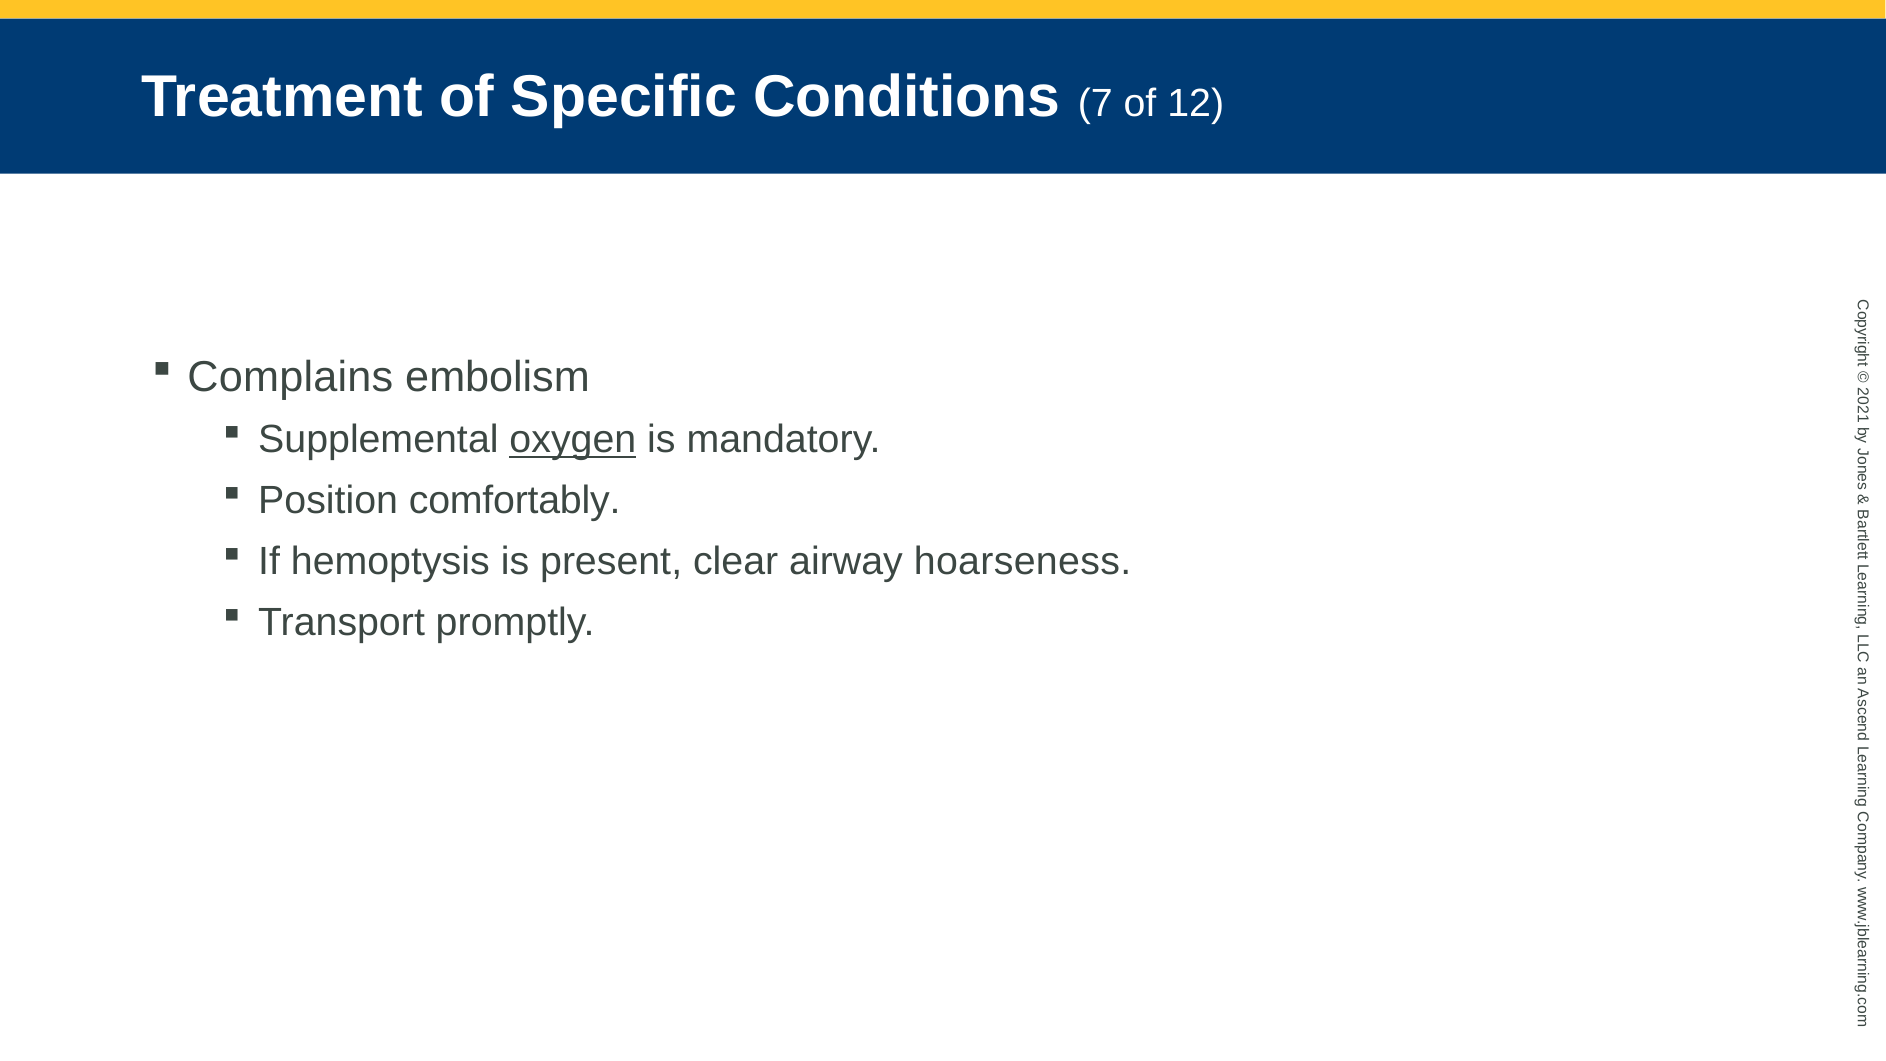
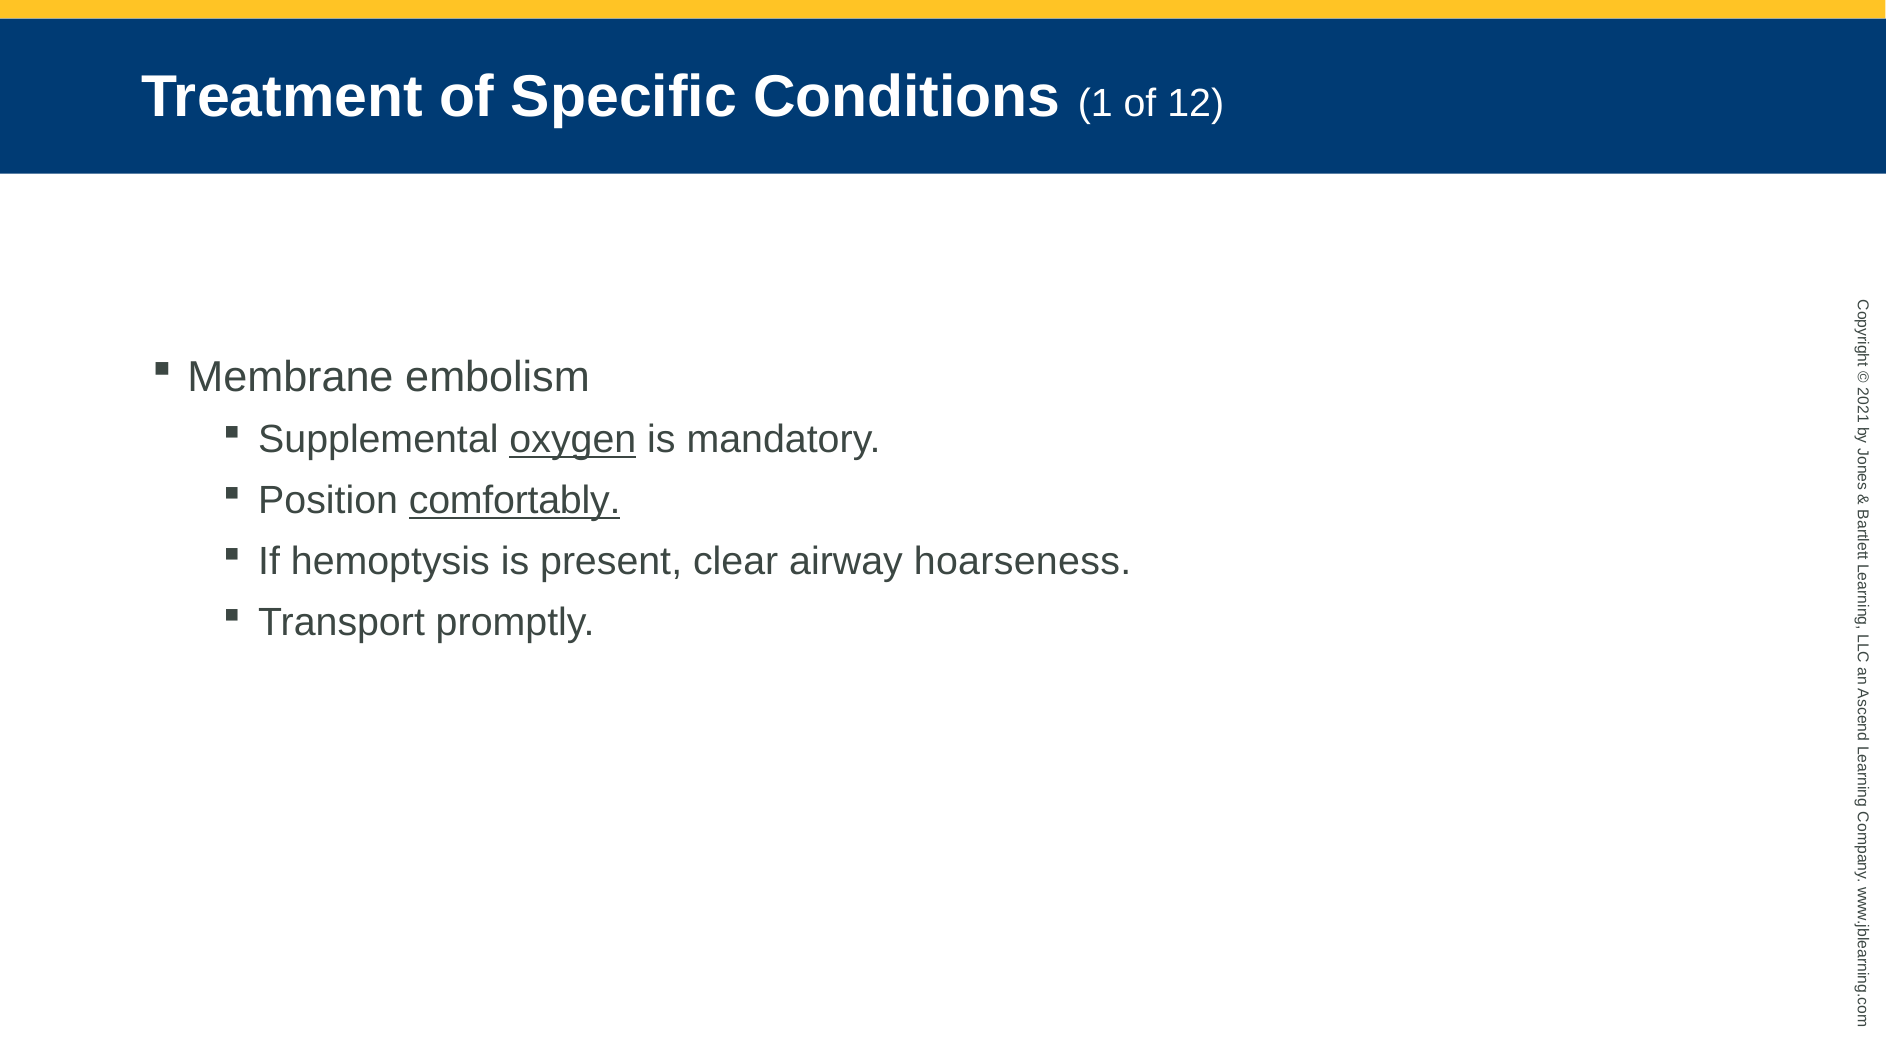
Conditions 7: 7 -> 1
Complains: Complains -> Membrane
comfortably underline: none -> present
